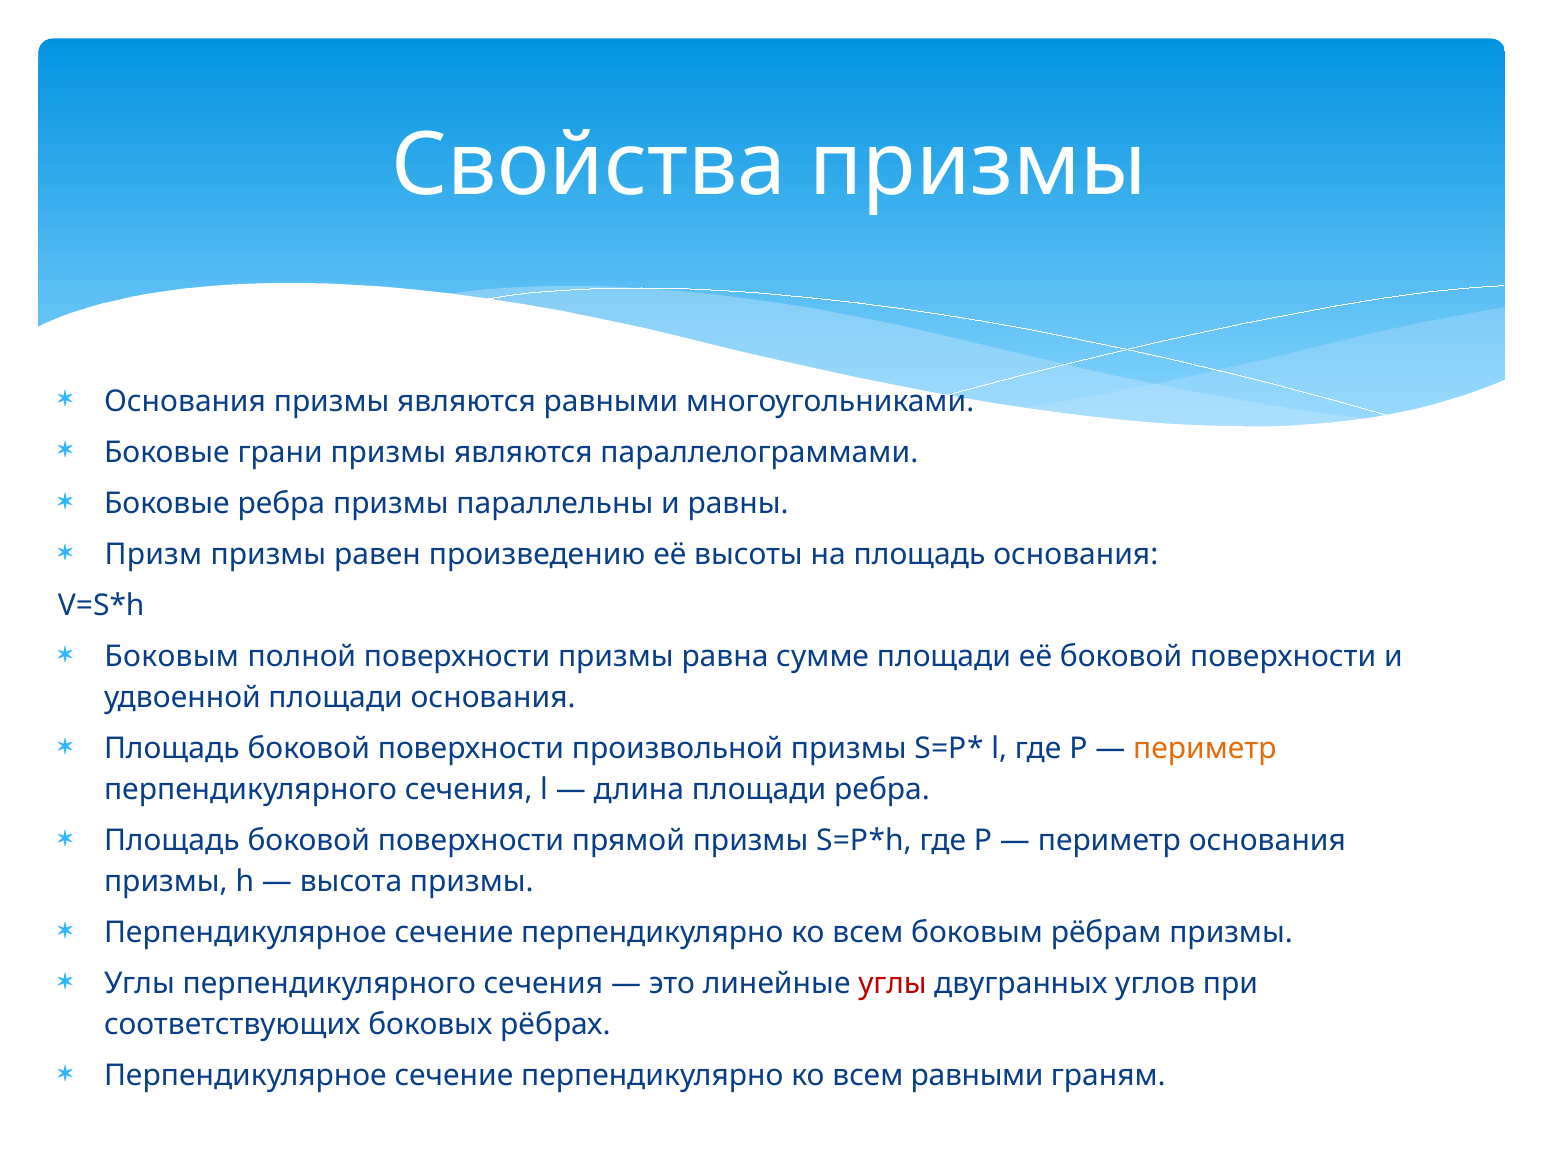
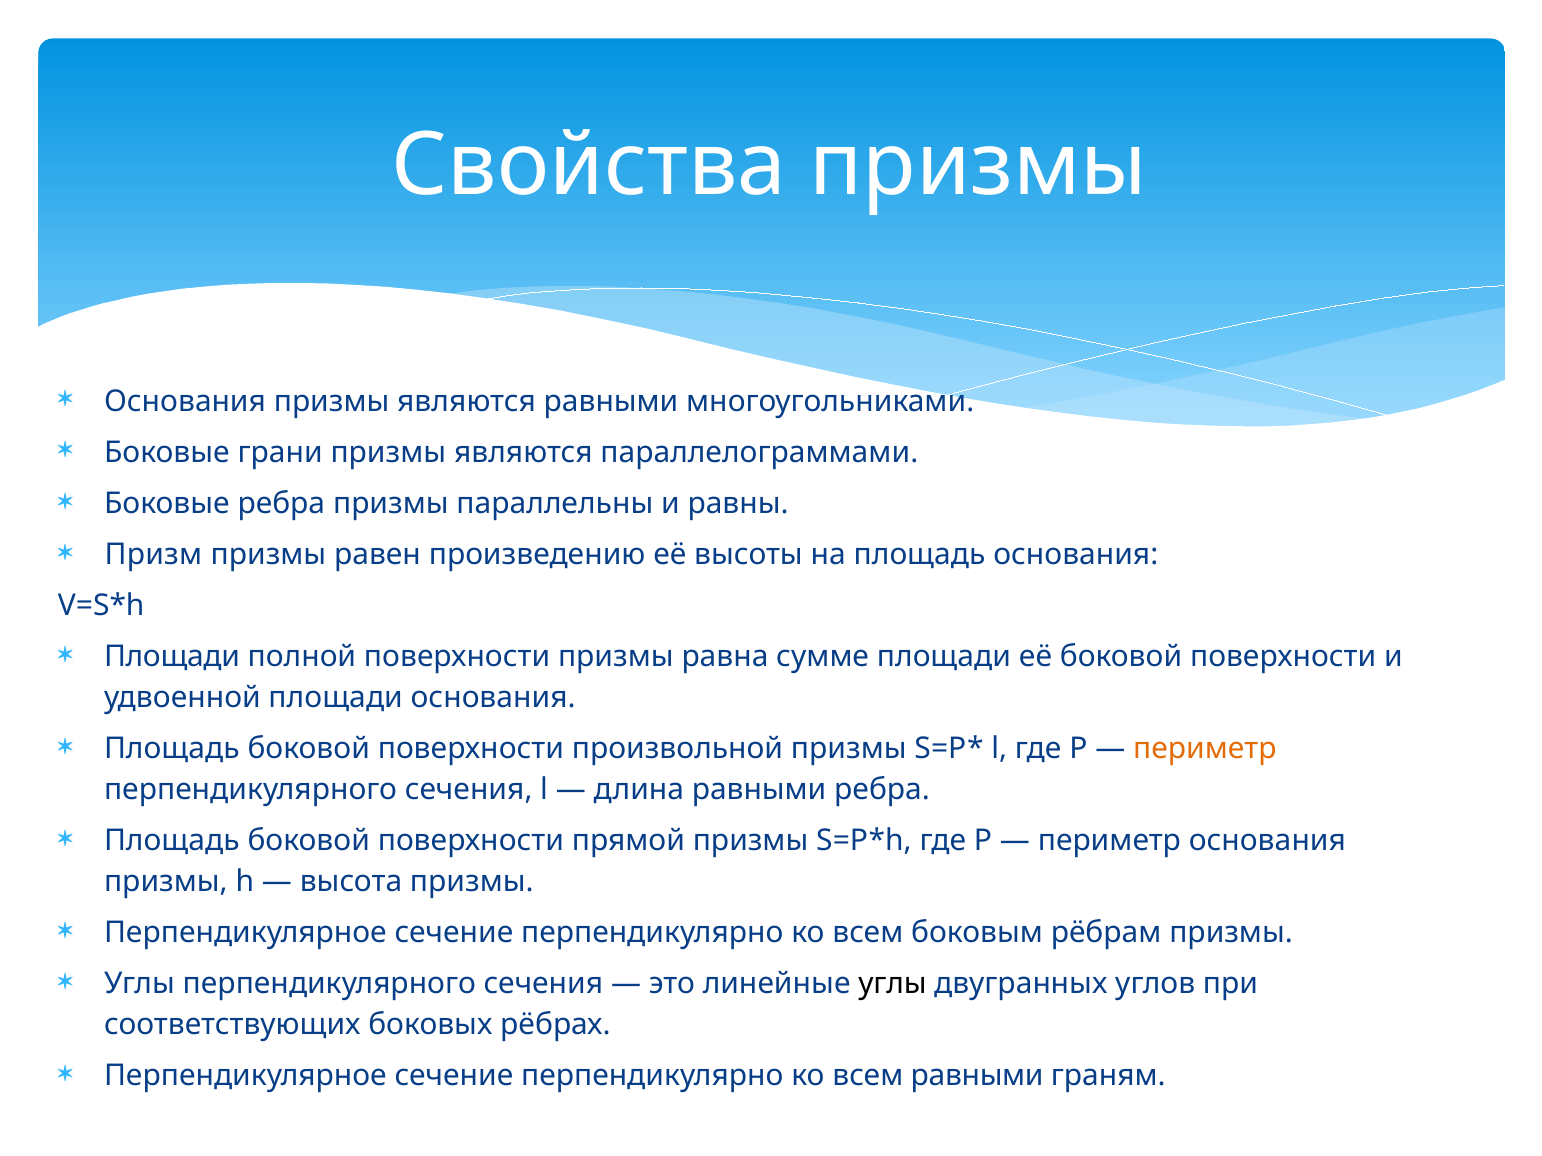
Боковым at (172, 657): Боковым -> Площади
длина площади: площади -> равными
углы at (892, 984) colour: red -> black
